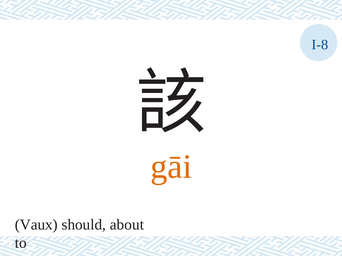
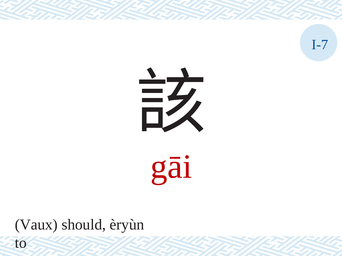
I-8: I-8 -> I-7
gāi colour: orange -> red
about: about -> èryùn
